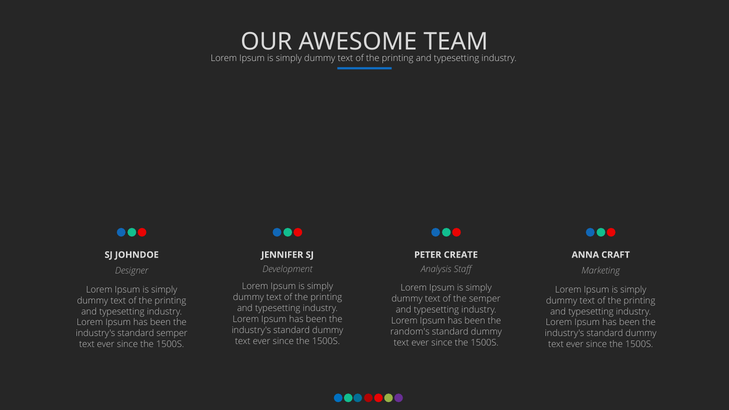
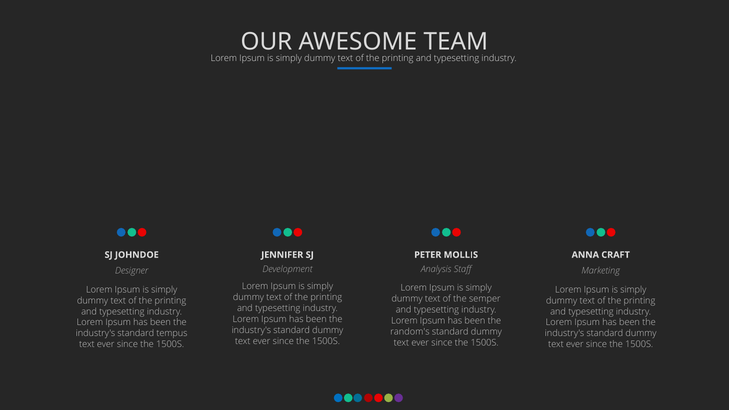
CREATE: CREATE -> MOLLIS
standard semper: semper -> tempus
